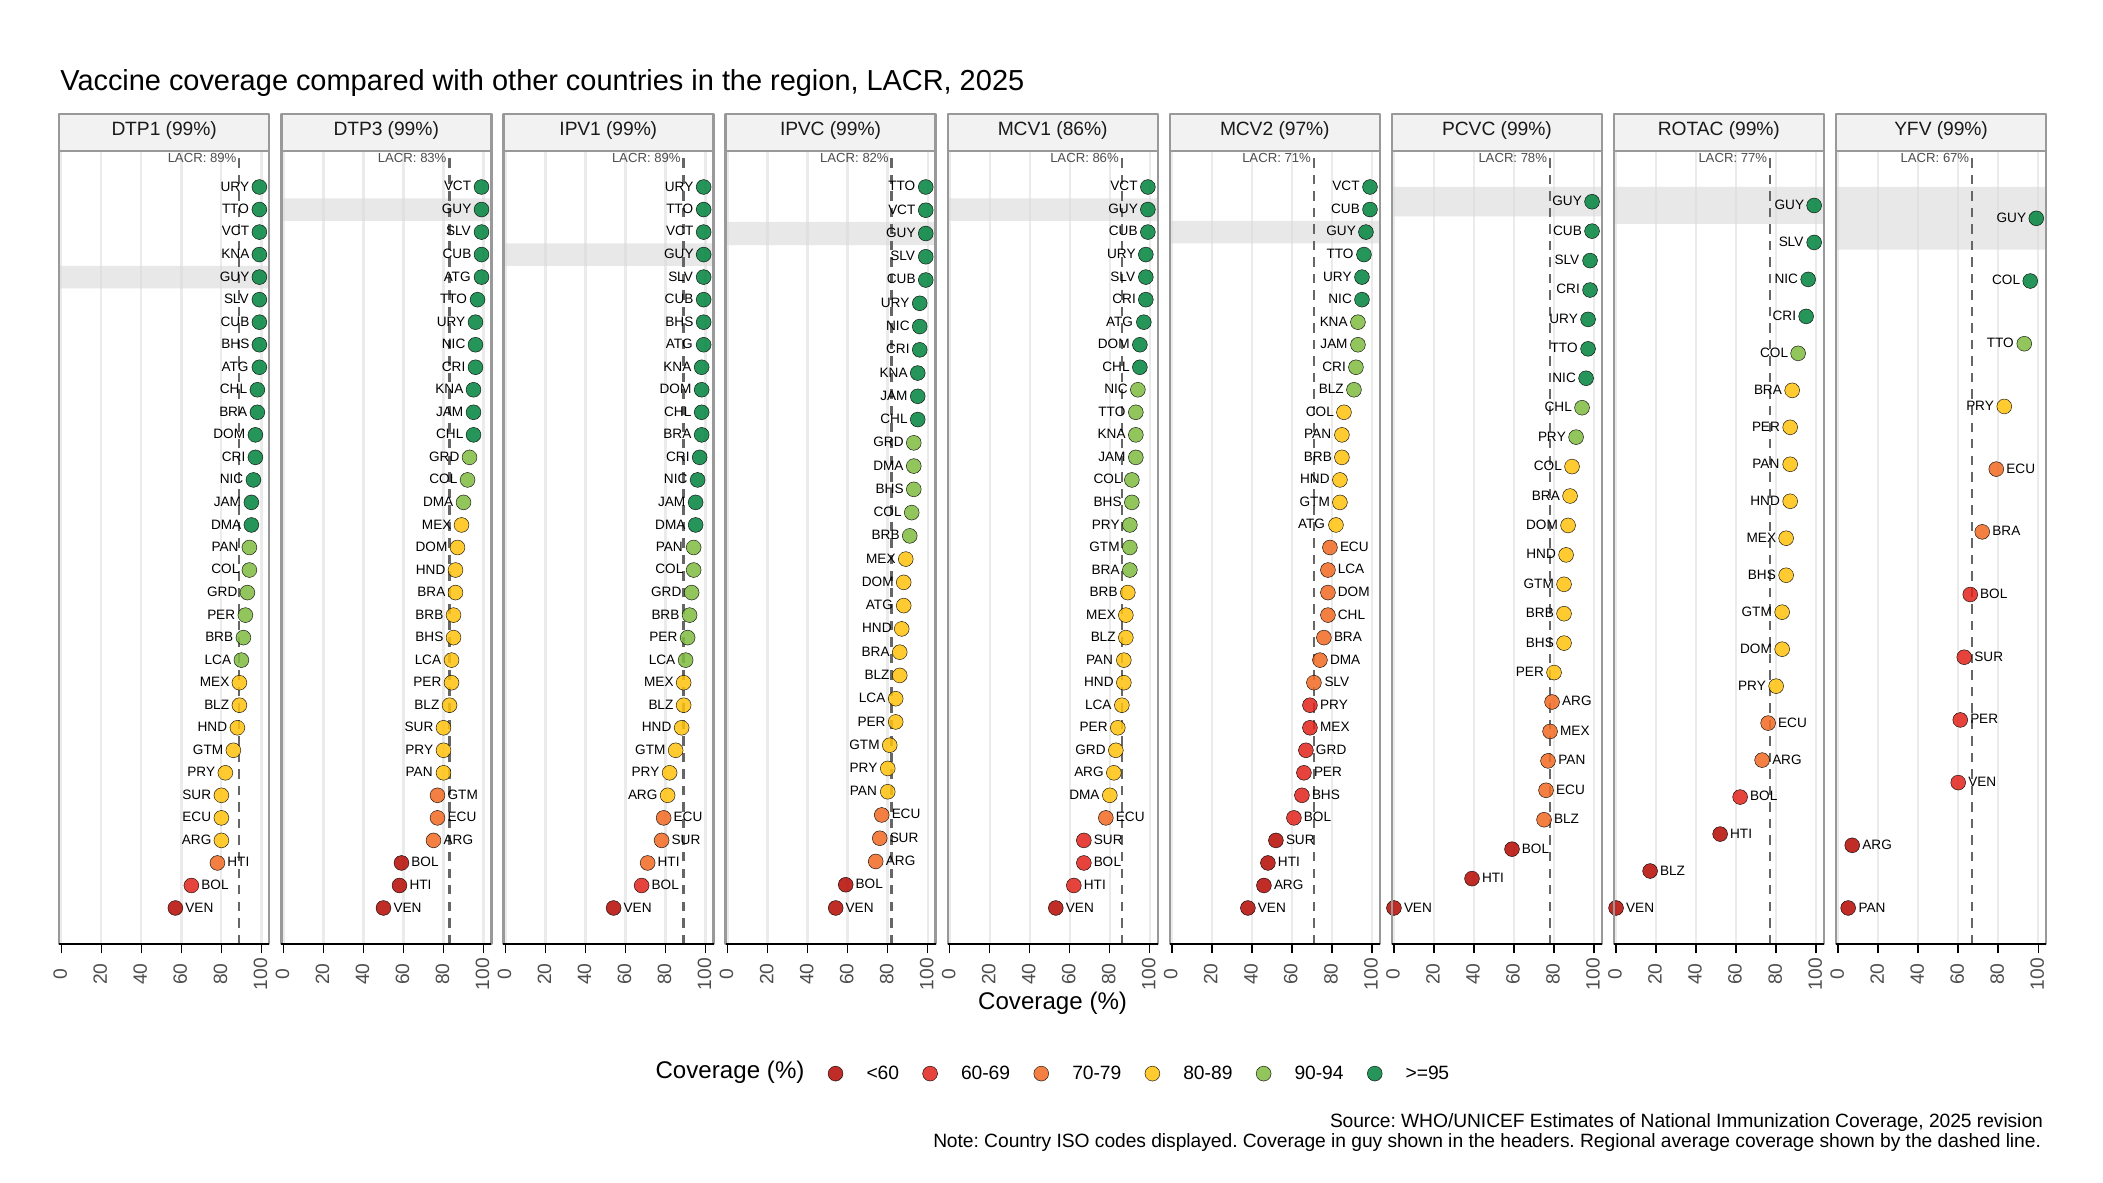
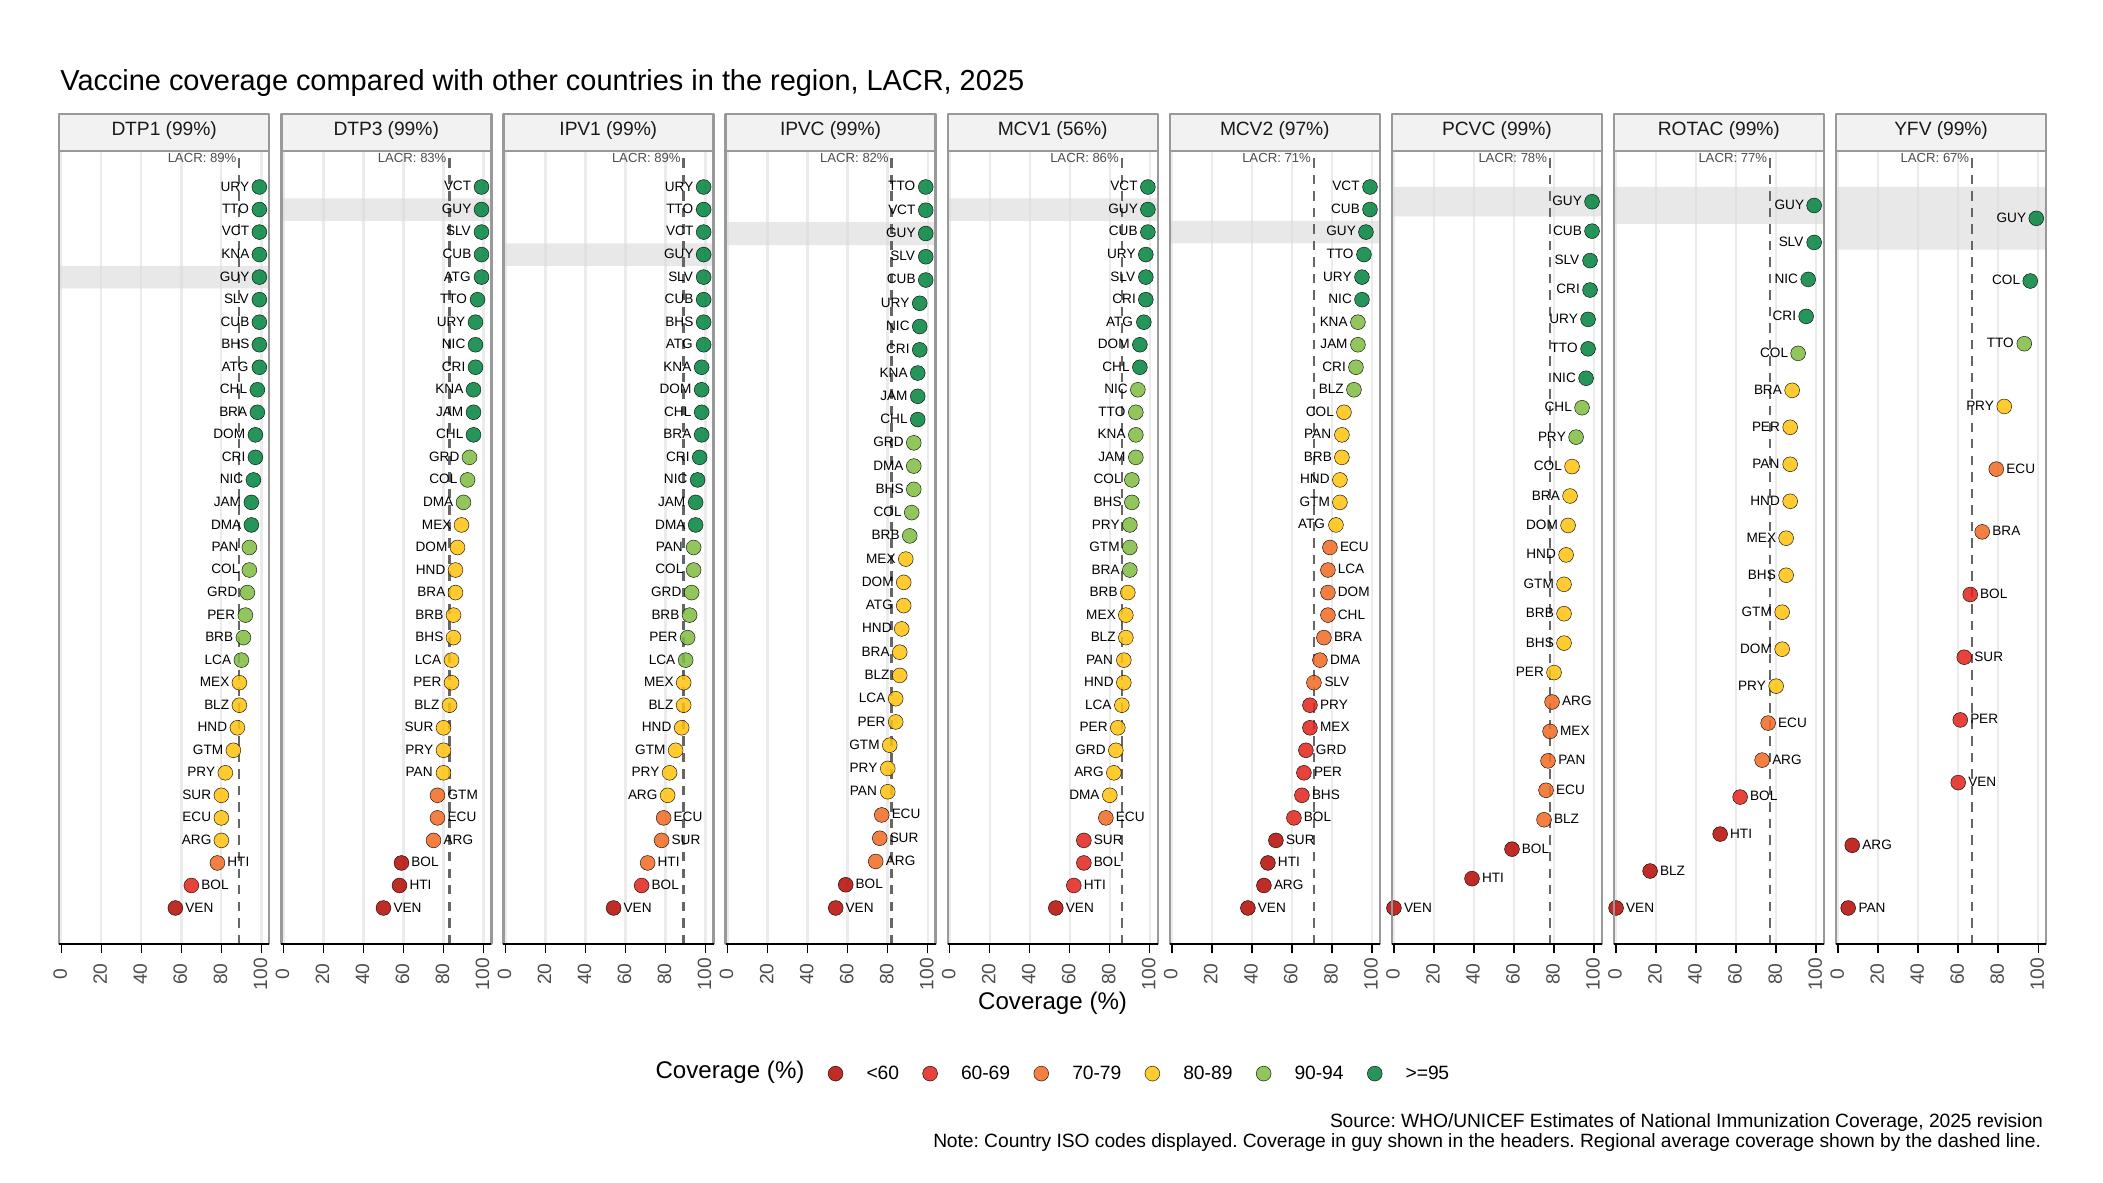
MCV1 86%: 86% -> 56%
